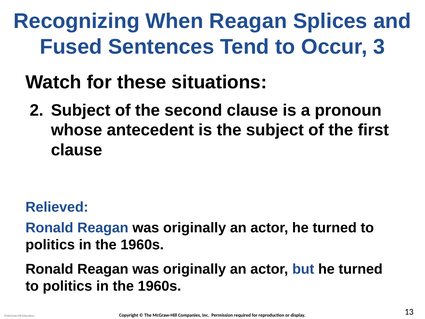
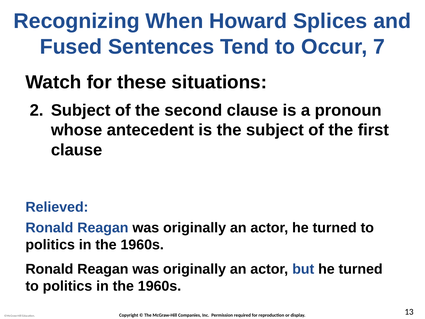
When Reagan: Reagan -> Howard
3: 3 -> 7
